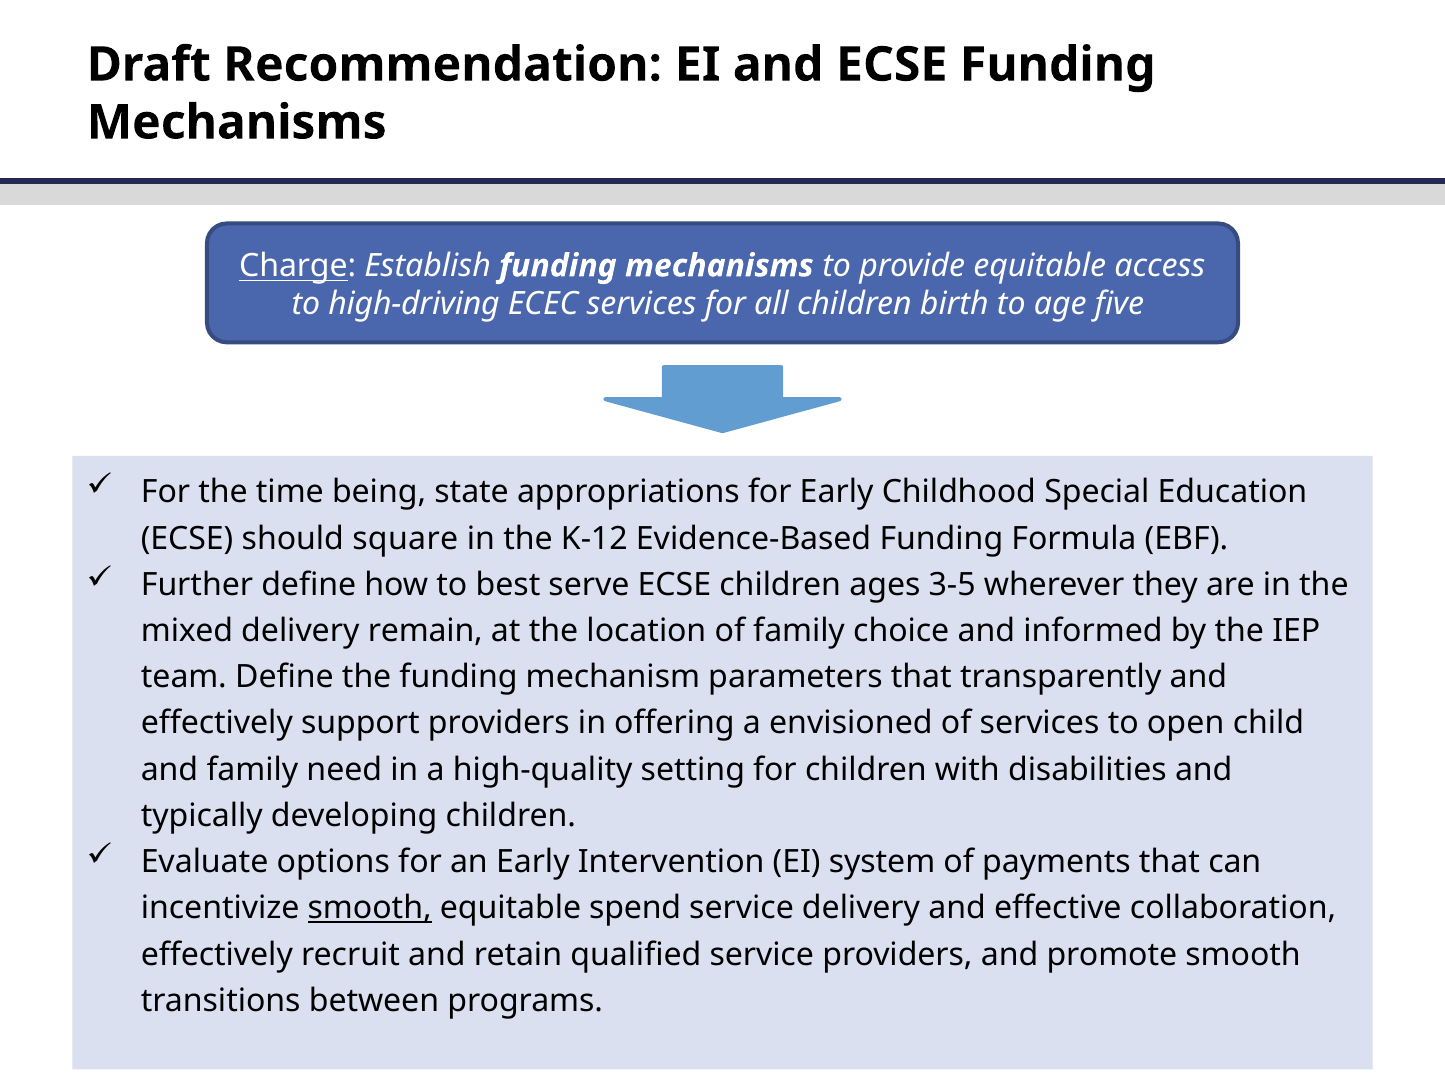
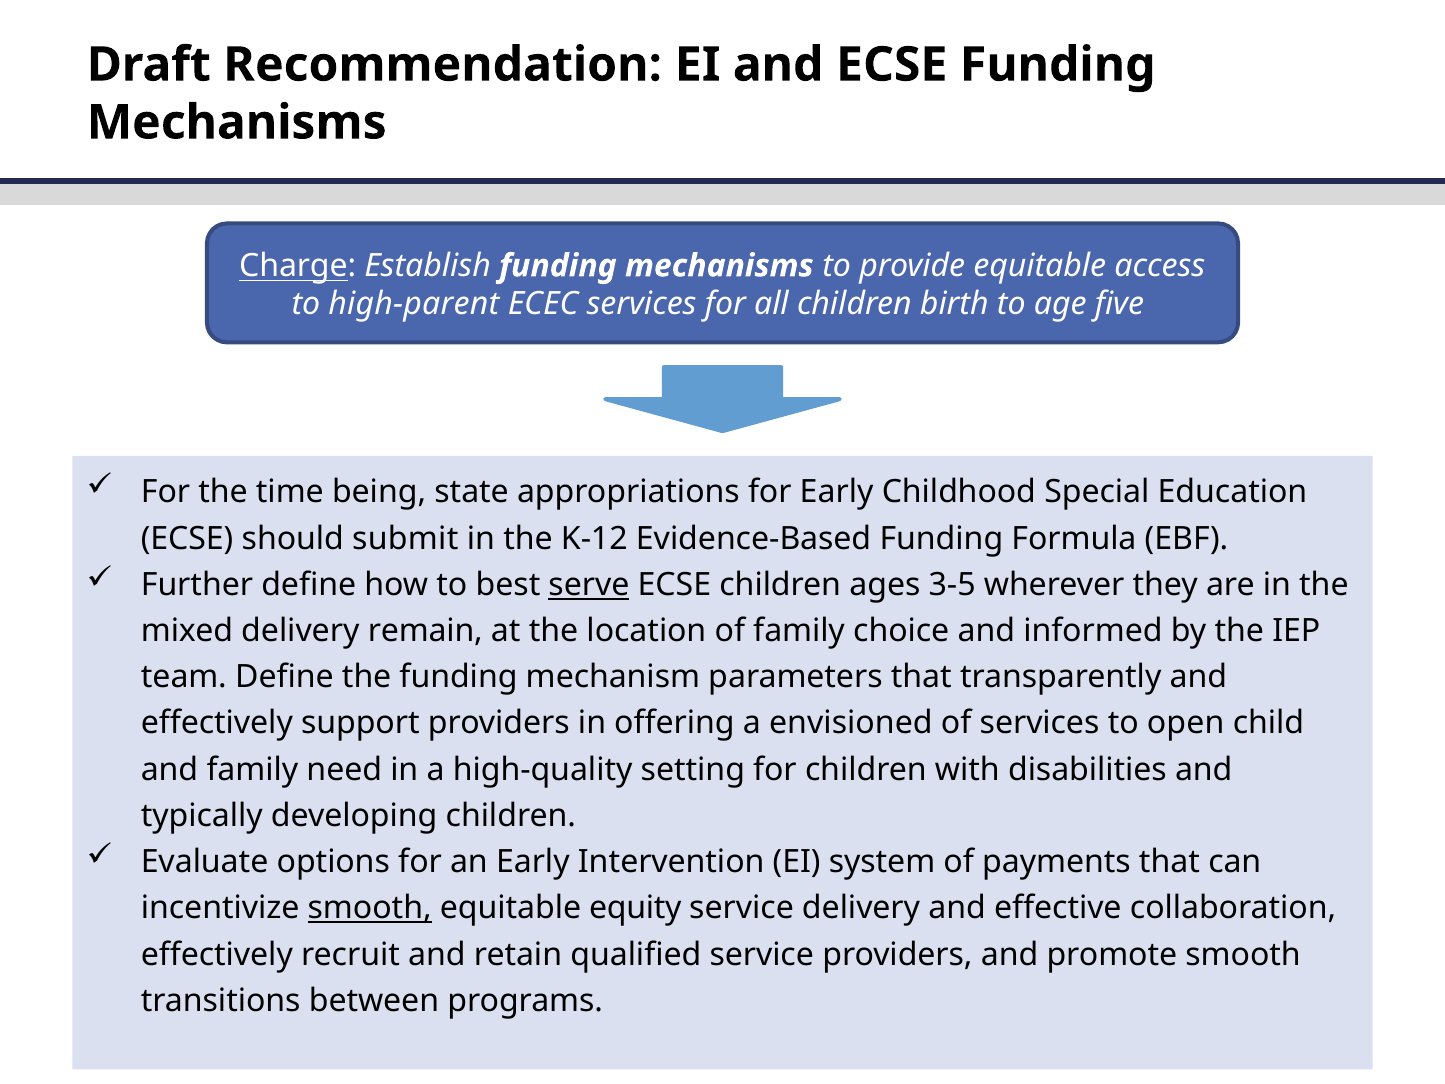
high-driving: high-driving -> high-parent
square: square -> submit
serve underline: none -> present
spend: spend -> equity
